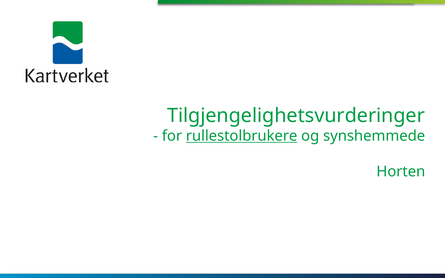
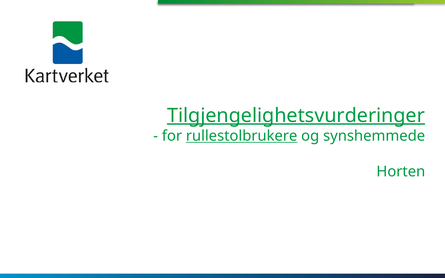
Tilgjengelighetsvurderinger underline: none -> present
